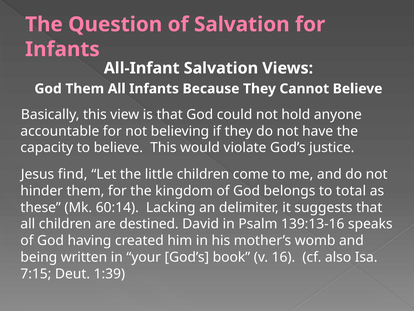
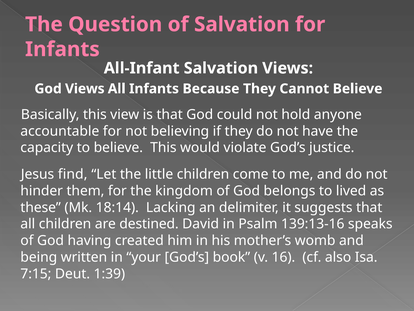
God Them: Them -> Views
total: total -> lived
60:14: 60:14 -> 18:14
